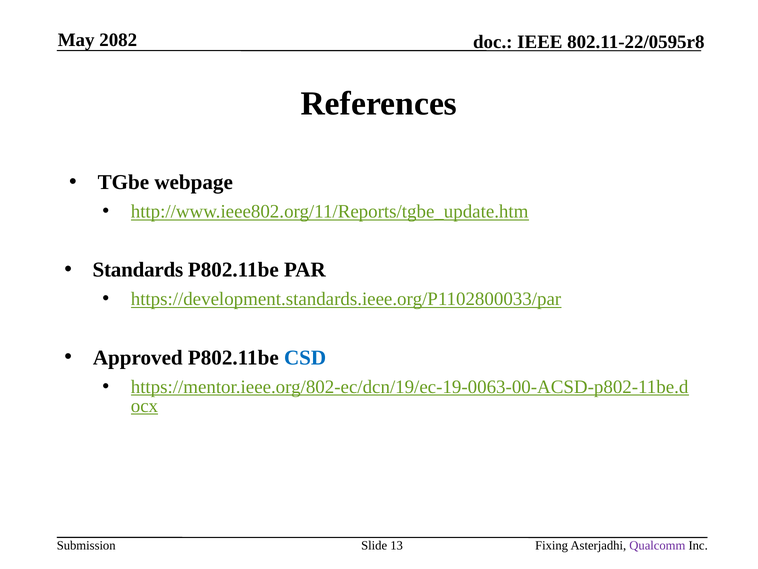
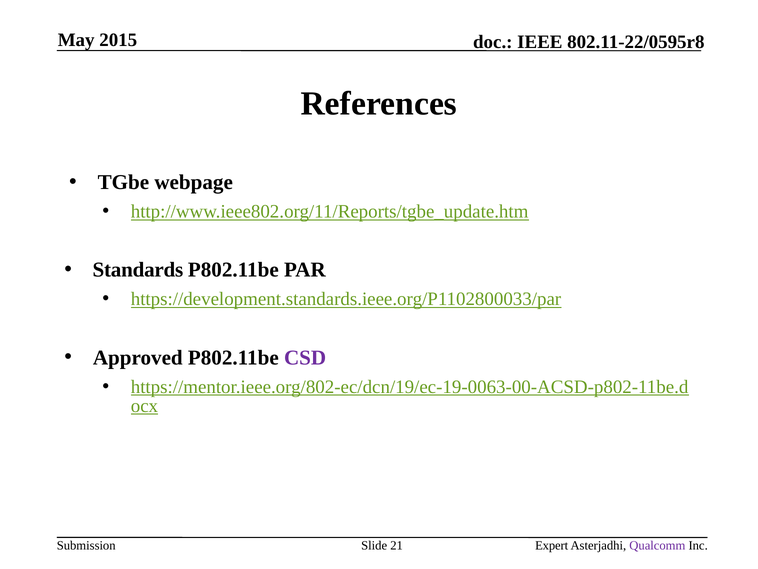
2082: 2082 -> 2015
CSD colour: blue -> purple
13: 13 -> 21
Fixing: Fixing -> Expert
